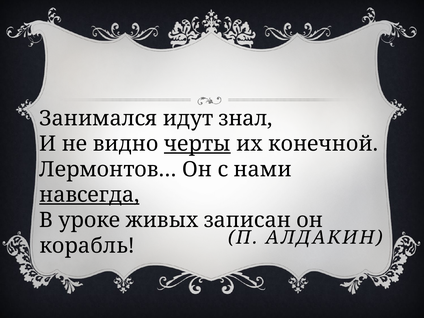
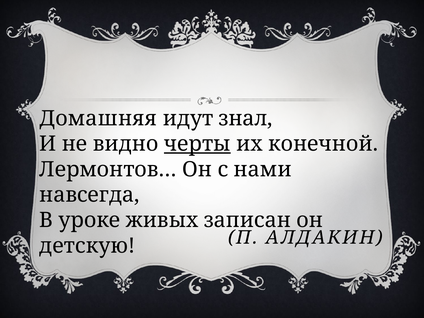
Занимался: Занимался -> Домашняя
навсегда underline: present -> none
корабль: корабль -> детскую
